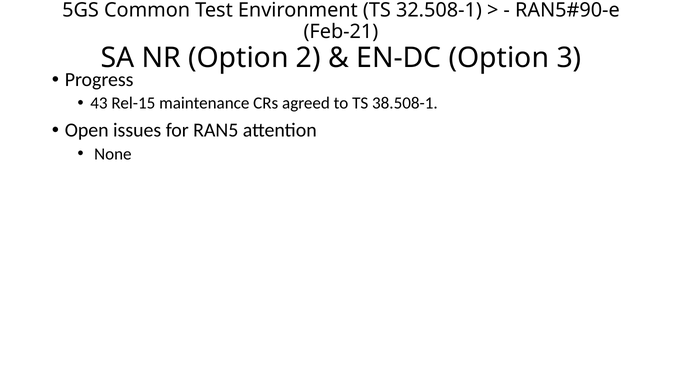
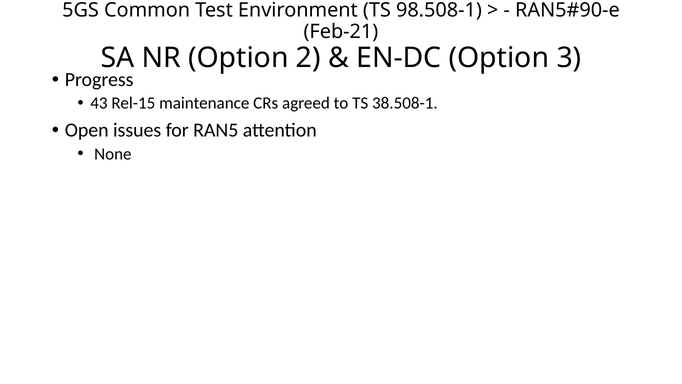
32.508-1: 32.508-1 -> 98.508-1
